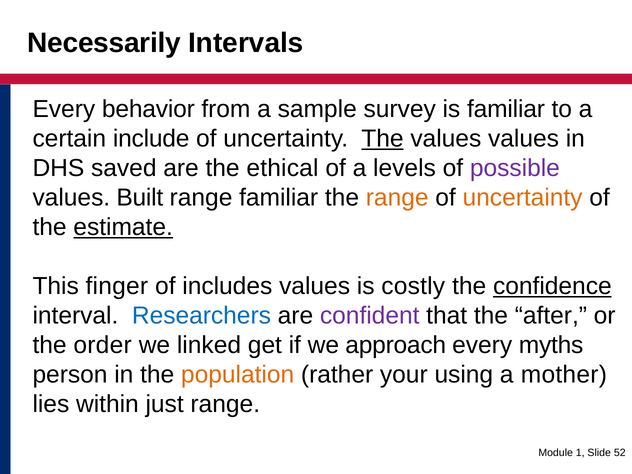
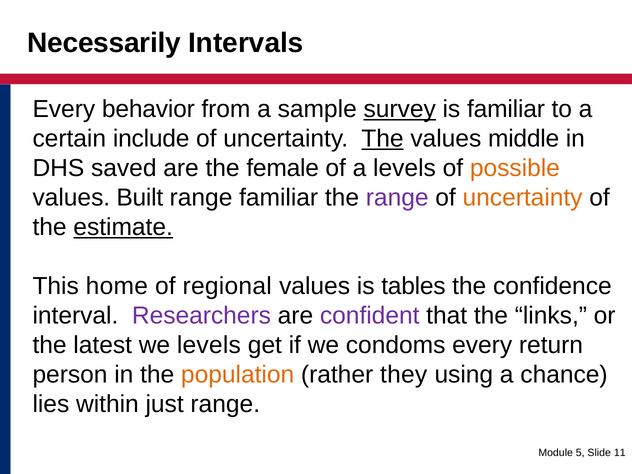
survey underline: none -> present
values values: values -> middle
ethical: ethical -> female
possible colour: purple -> orange
range at (397, 198) colour: orange -> purple
finger: finger -> home
includes: includes -> regional
costly: costly -> tables
confidence underline: present -> none
Researchers colour: blue -> purple
after: after -> links
order: order -> latest
we linked: linked -> levels
approach: approach -> condoms
myths: myths -> return
your: your -> they
mother: mother -> chance
1: 1 -> 5
52: 52 -> 11
